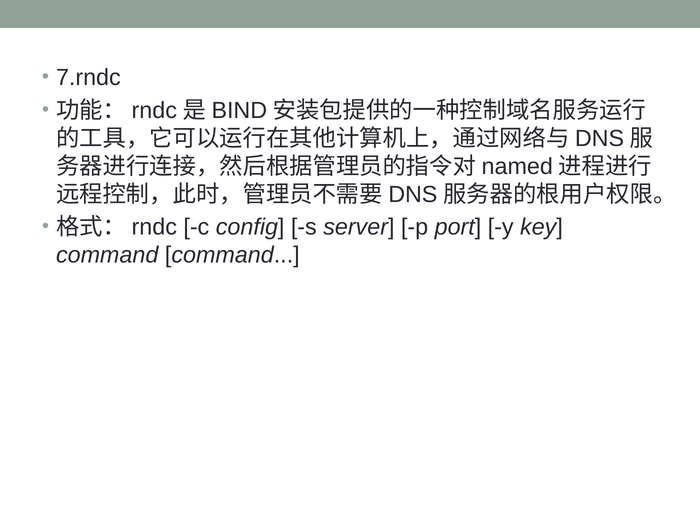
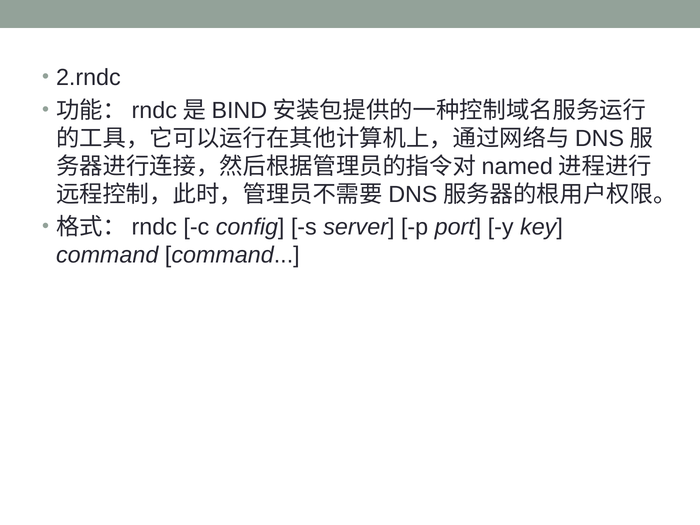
7.rndc: 7.rndc -> 2.rndc
